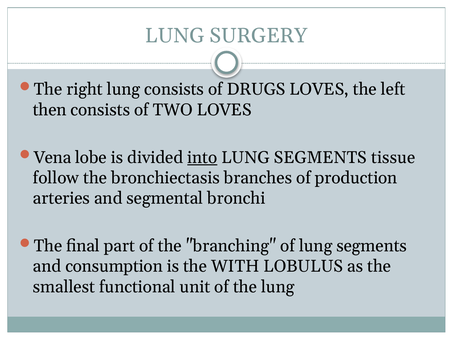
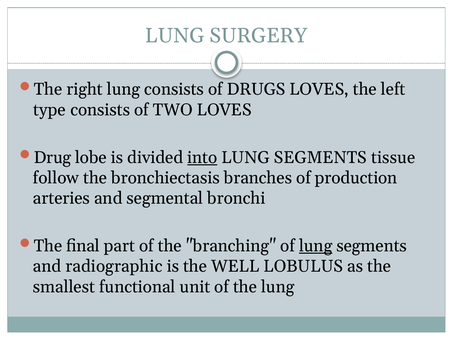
then: then -> type
Vena: Vena -> Drug
lung at (316, 246) underline: none -> present
consumption: consumption -> radiographic
WITH: WITH -> WELL
